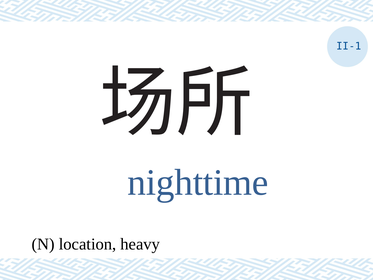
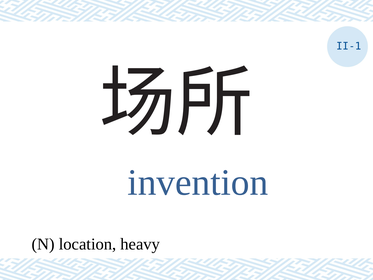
nighttime: nighttime -> invention
